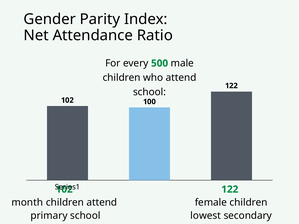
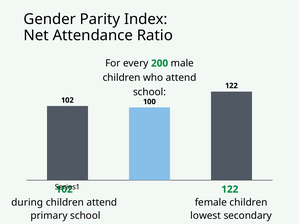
500: 500 -> 200
month: month -> during
